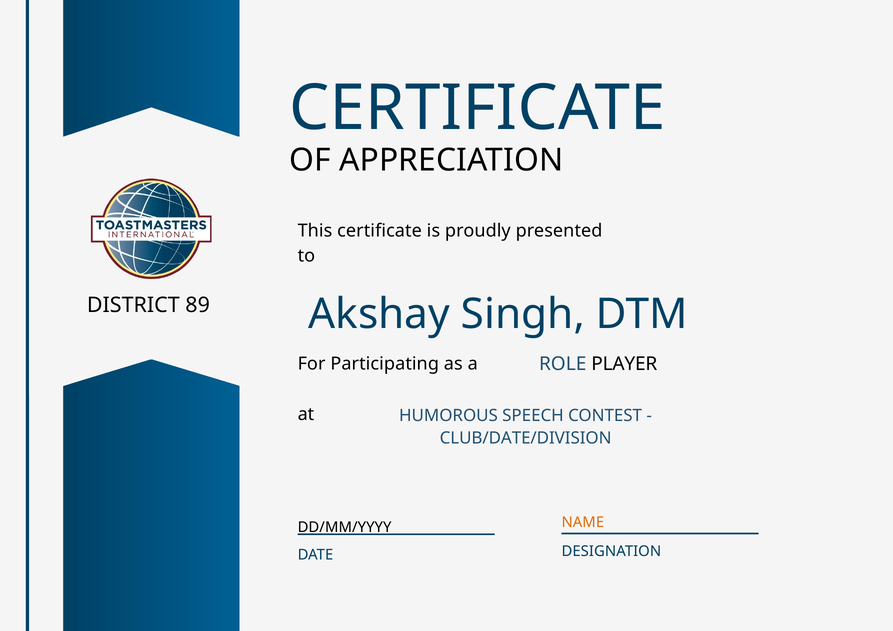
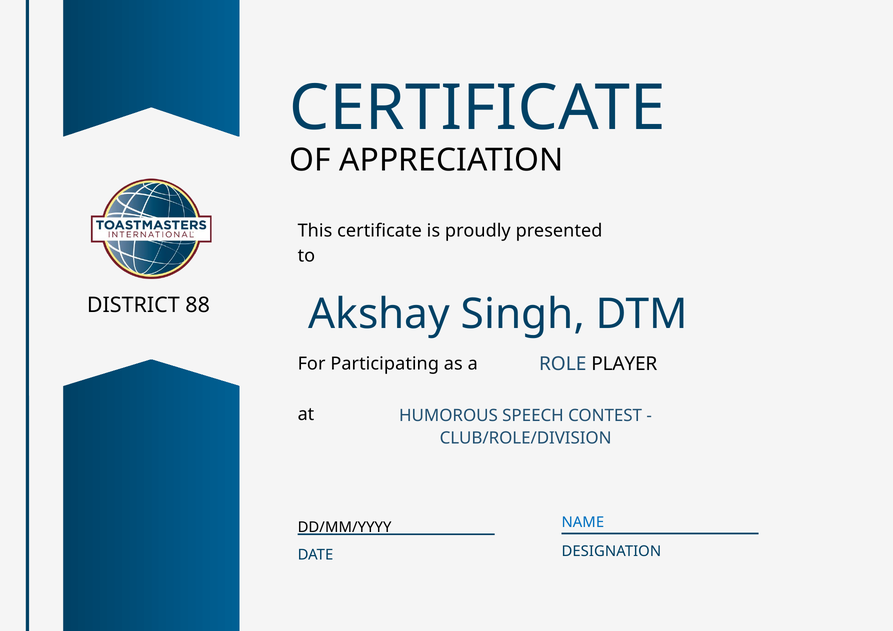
89: 89 -> 88
CLUB/DATE/DIVISION: CLUB/DATE/DIVISION -> CLUB/ROLE/DIVISION
NAME colour: orange -> blue
